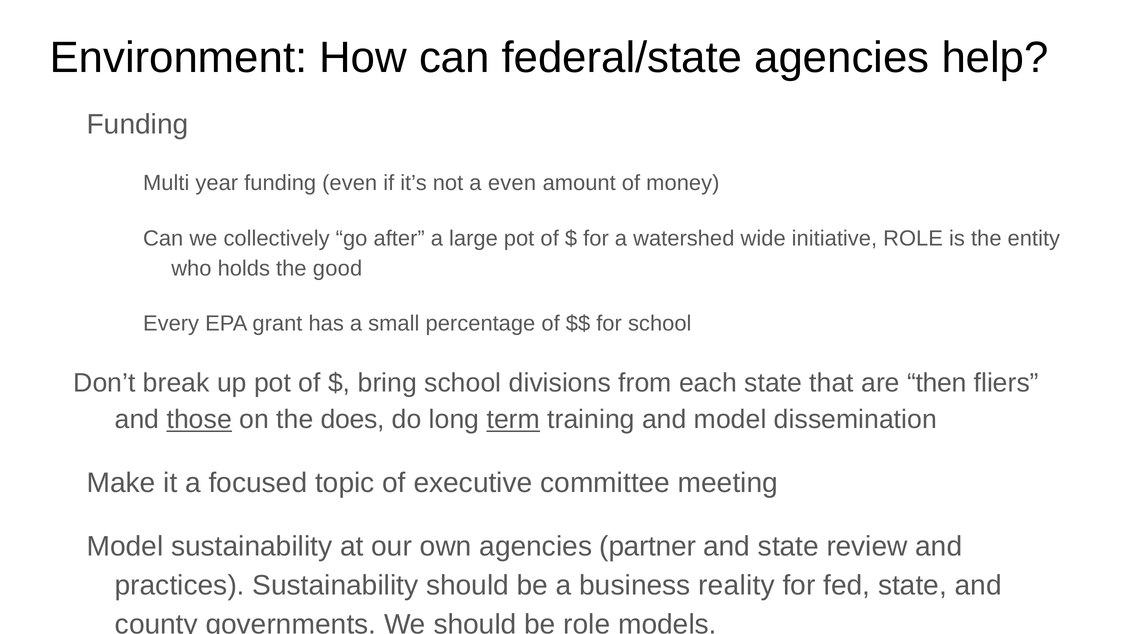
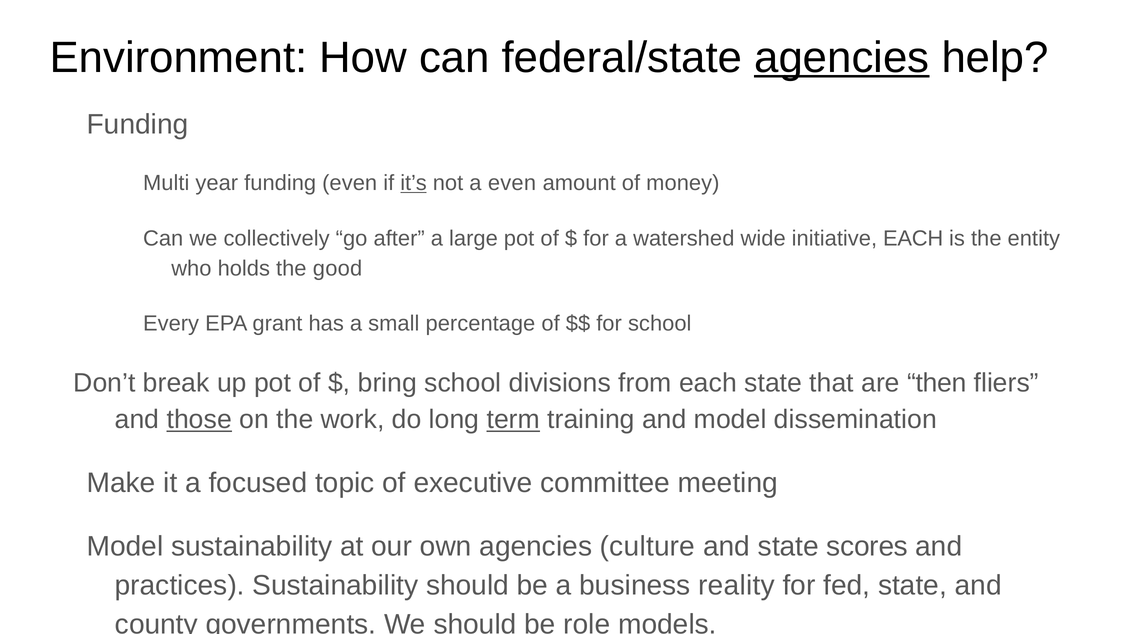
agencies at (842, 58) underline: none -> present
it’s underline: none -> present
initiative ROLE: ROLE -> EACH
does: does -> work
partner: partner -> culture
review: review -> scores
